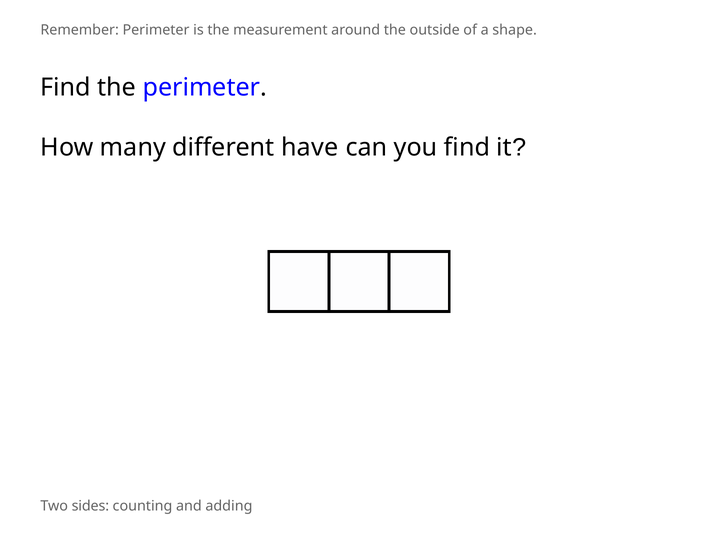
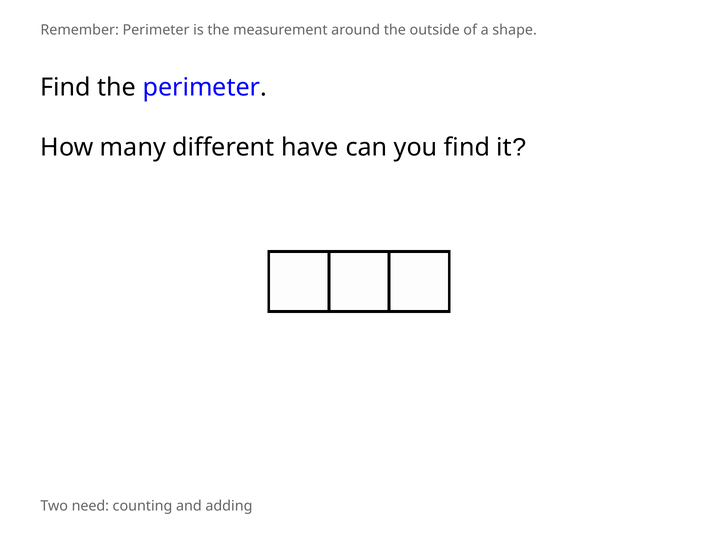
sides: sides -> need
